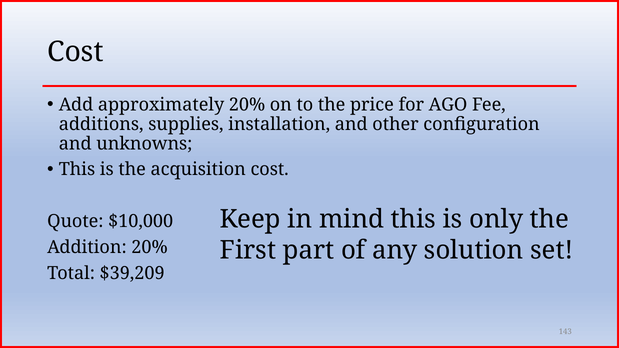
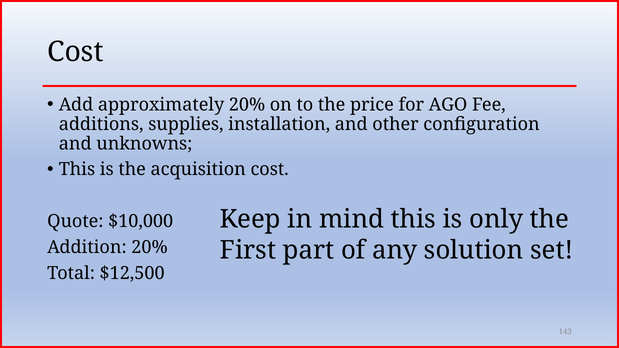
$39,209: $39,209 -> $12,500
